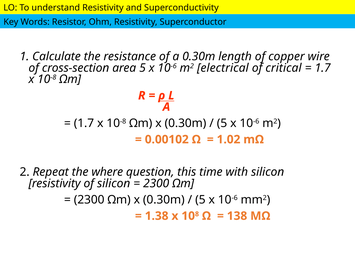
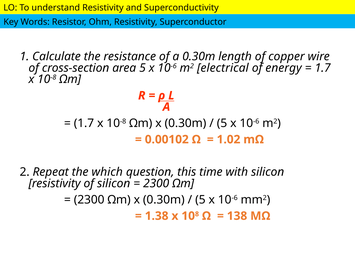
critical: critical -> energy
where: where -> which
